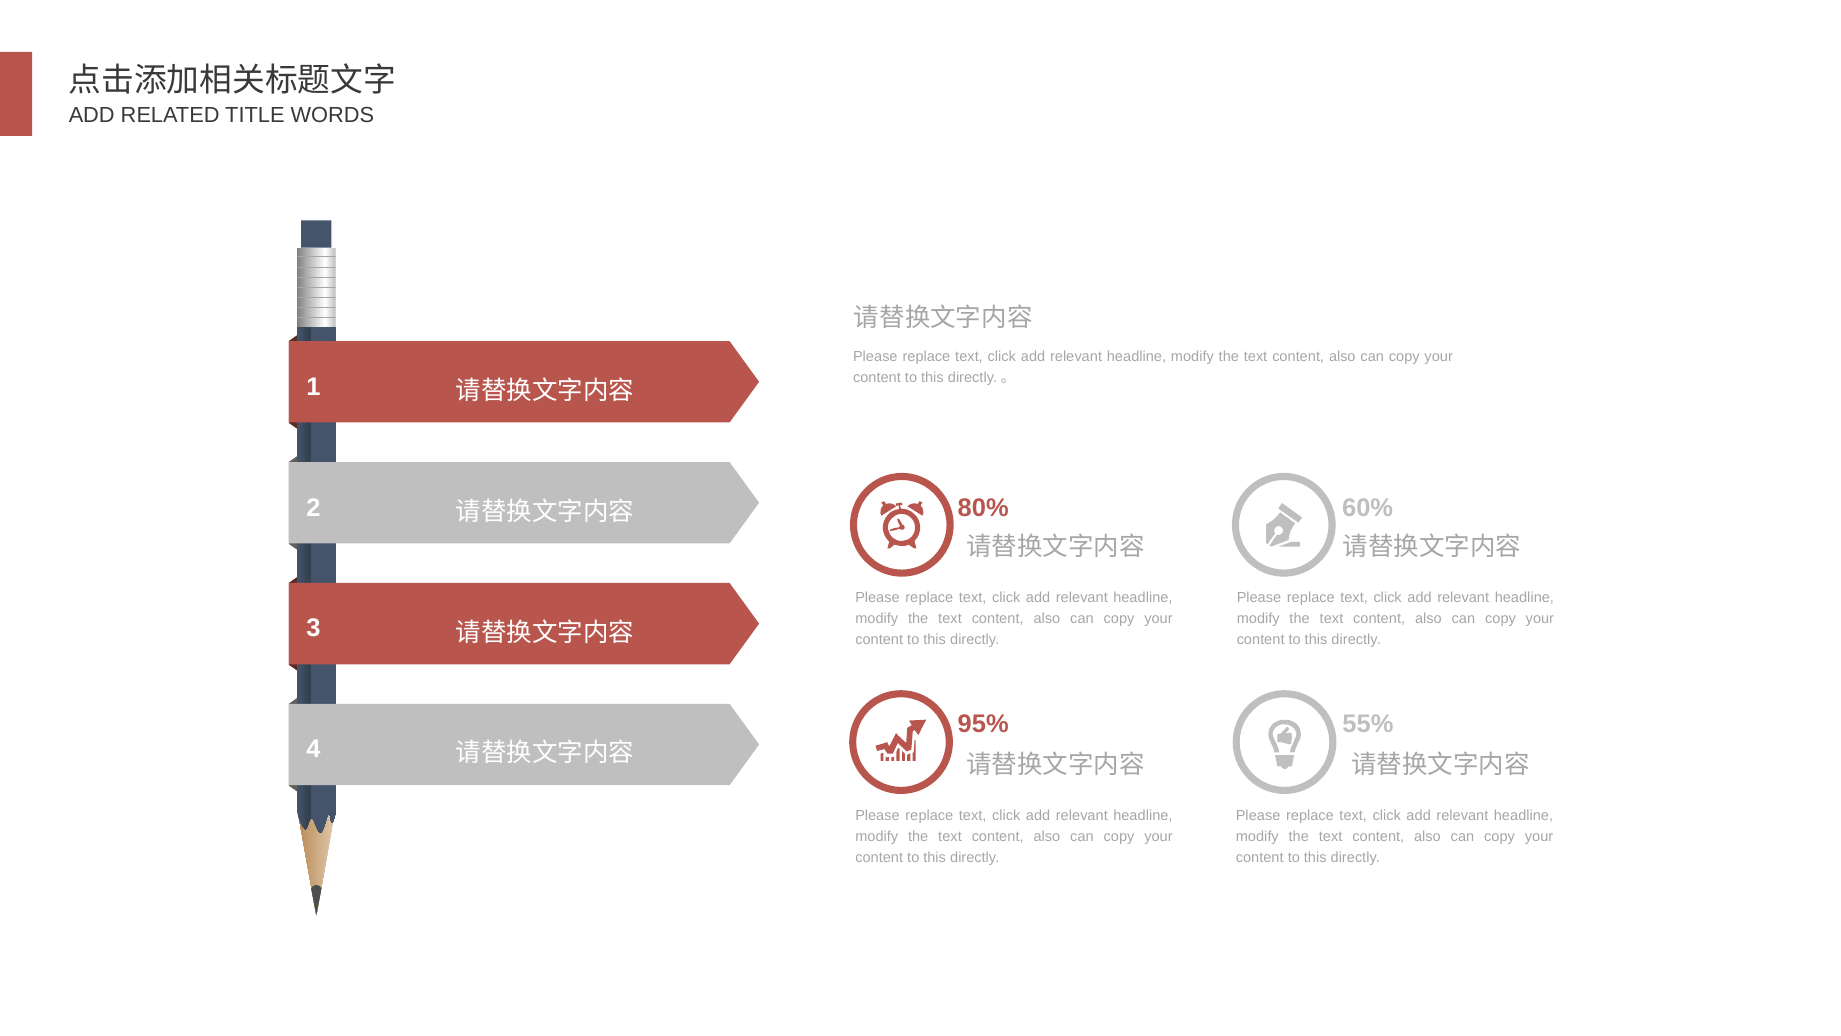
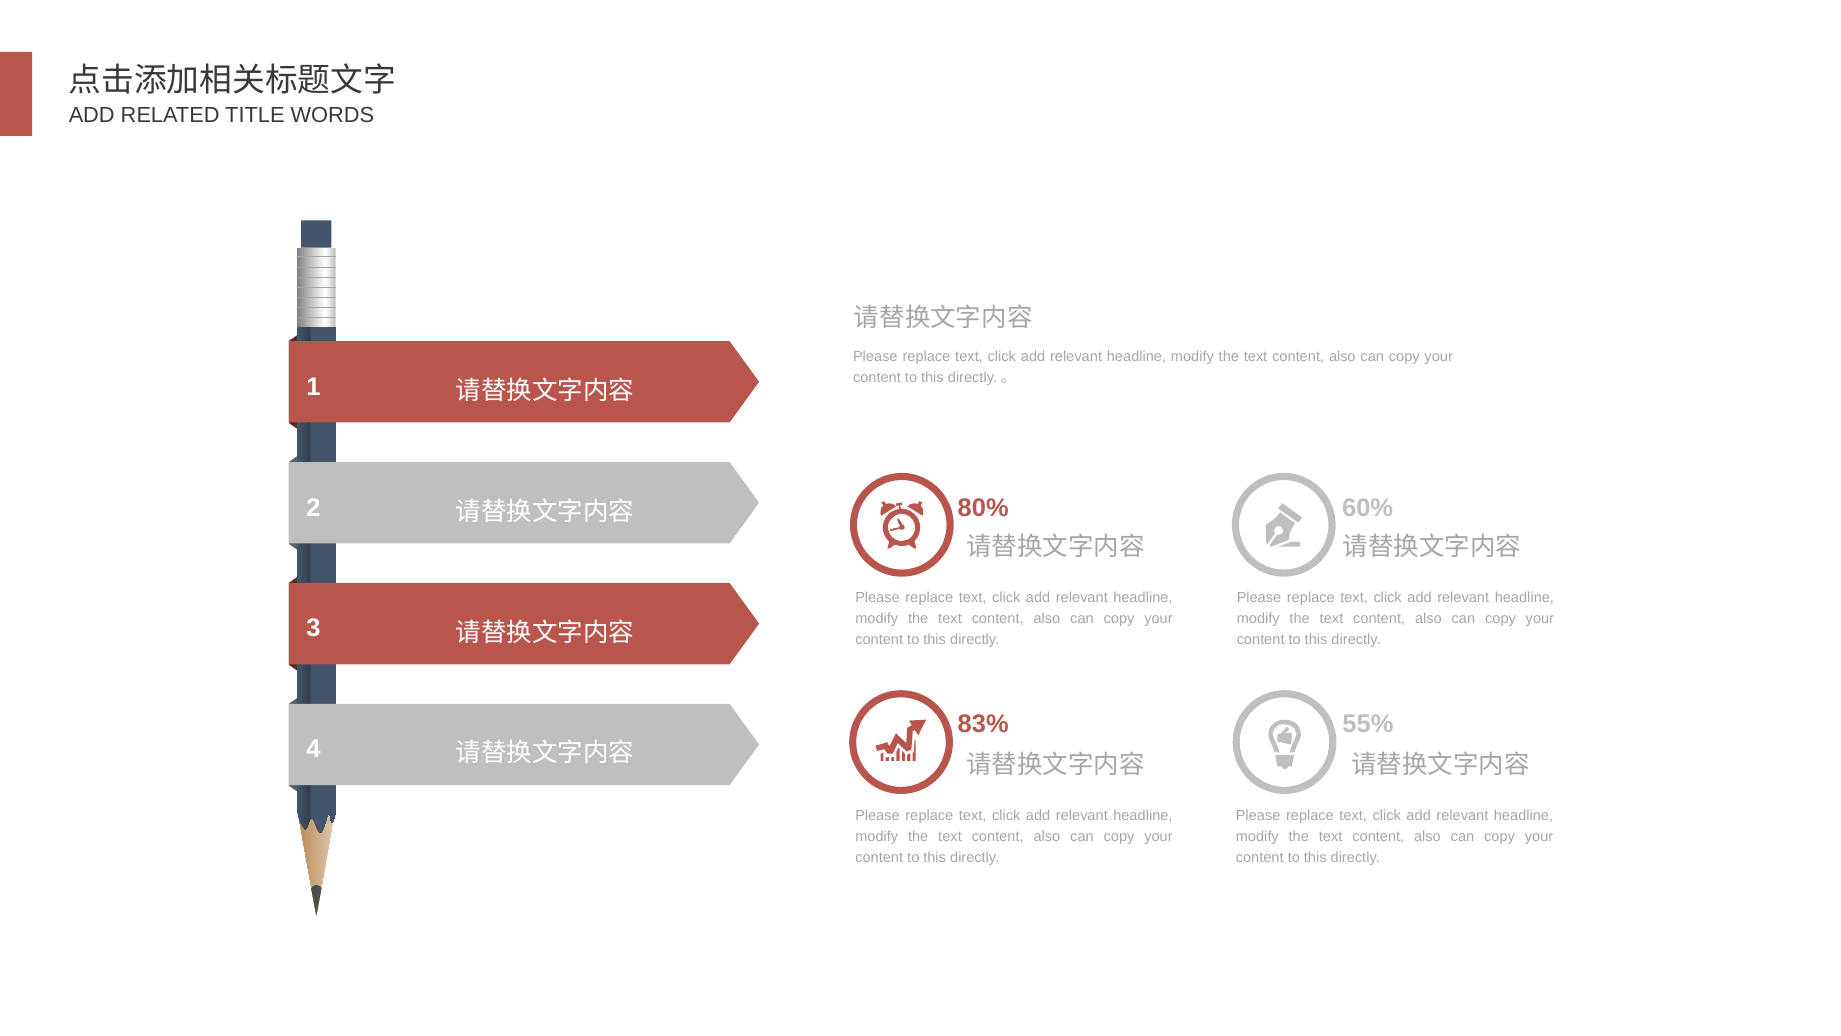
95%: 95% -> 83%
